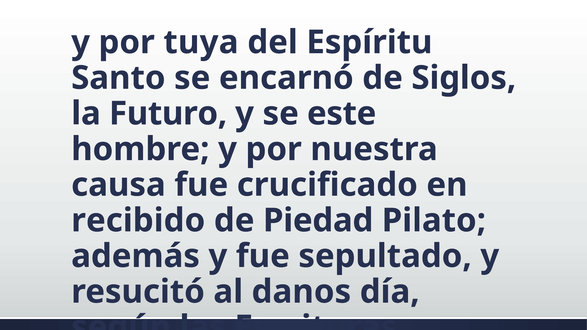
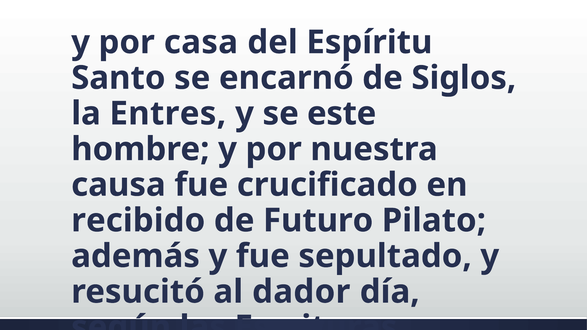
tuya: tuya -> casa
Futuro: Futuro -> Entres
Piedad: Piedad -> Futuro
danos: danos -> dador
